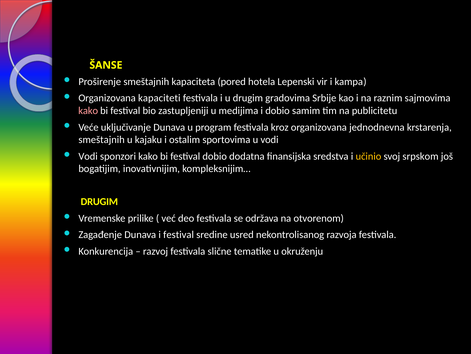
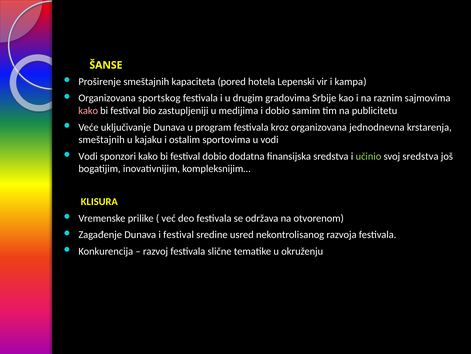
kapaciteti: kapaciteti -> sportskog
učinio colour: yellow -> light green
svoj srpskom: srpskom -> sredstva
DRUGIM at (99, 201): DRUGIM -> KLISURA
